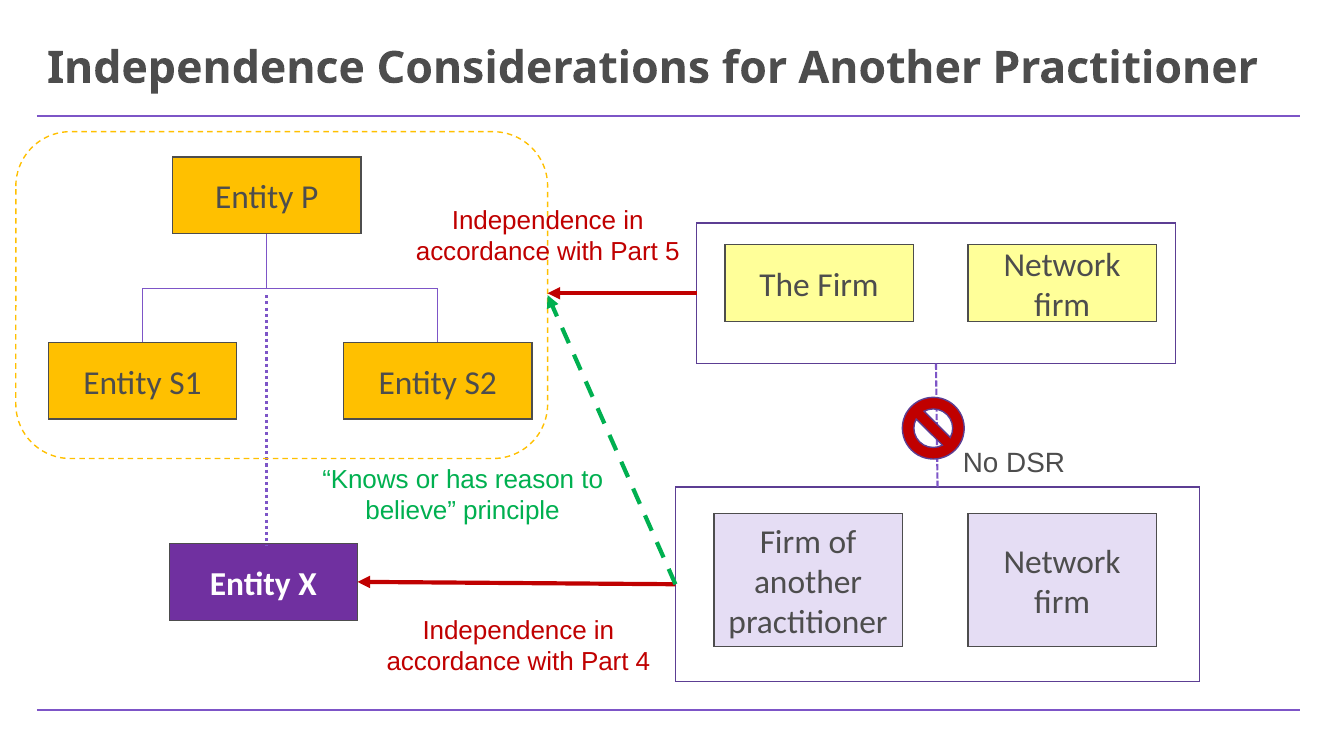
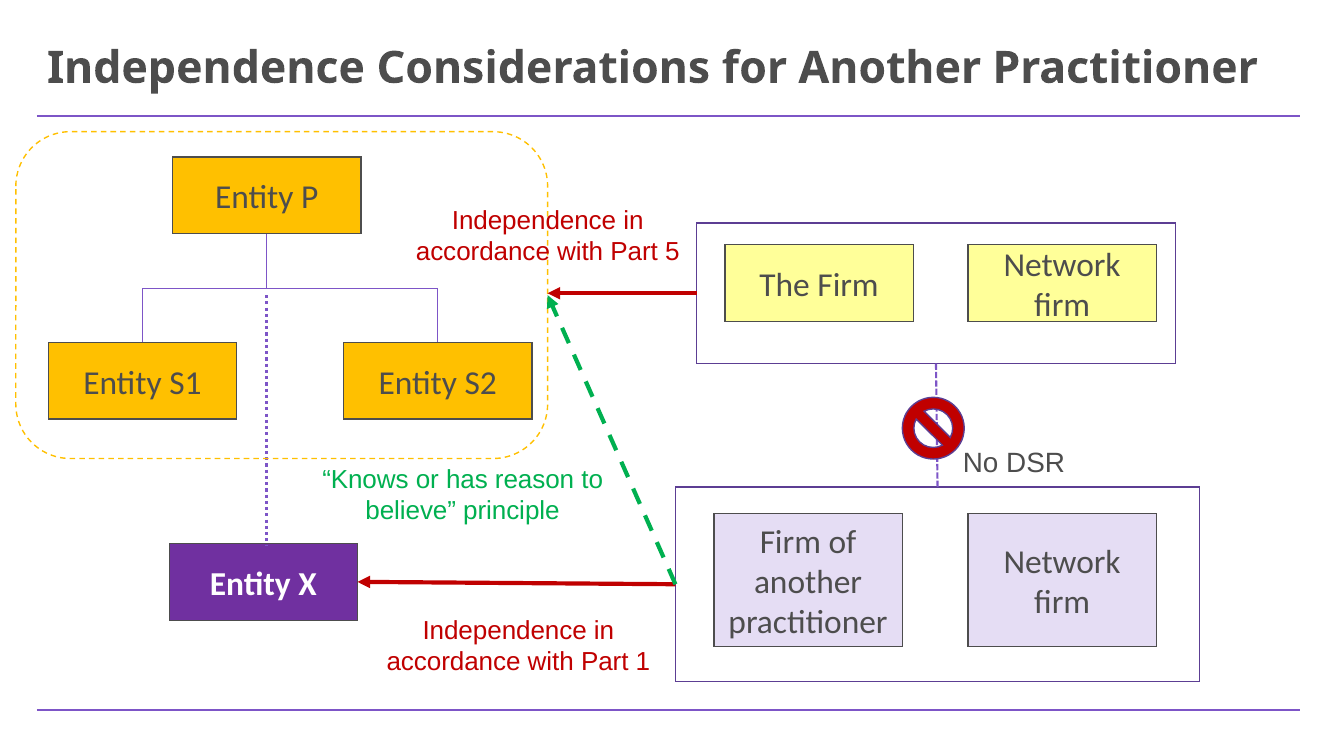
4: 4 -> 1
